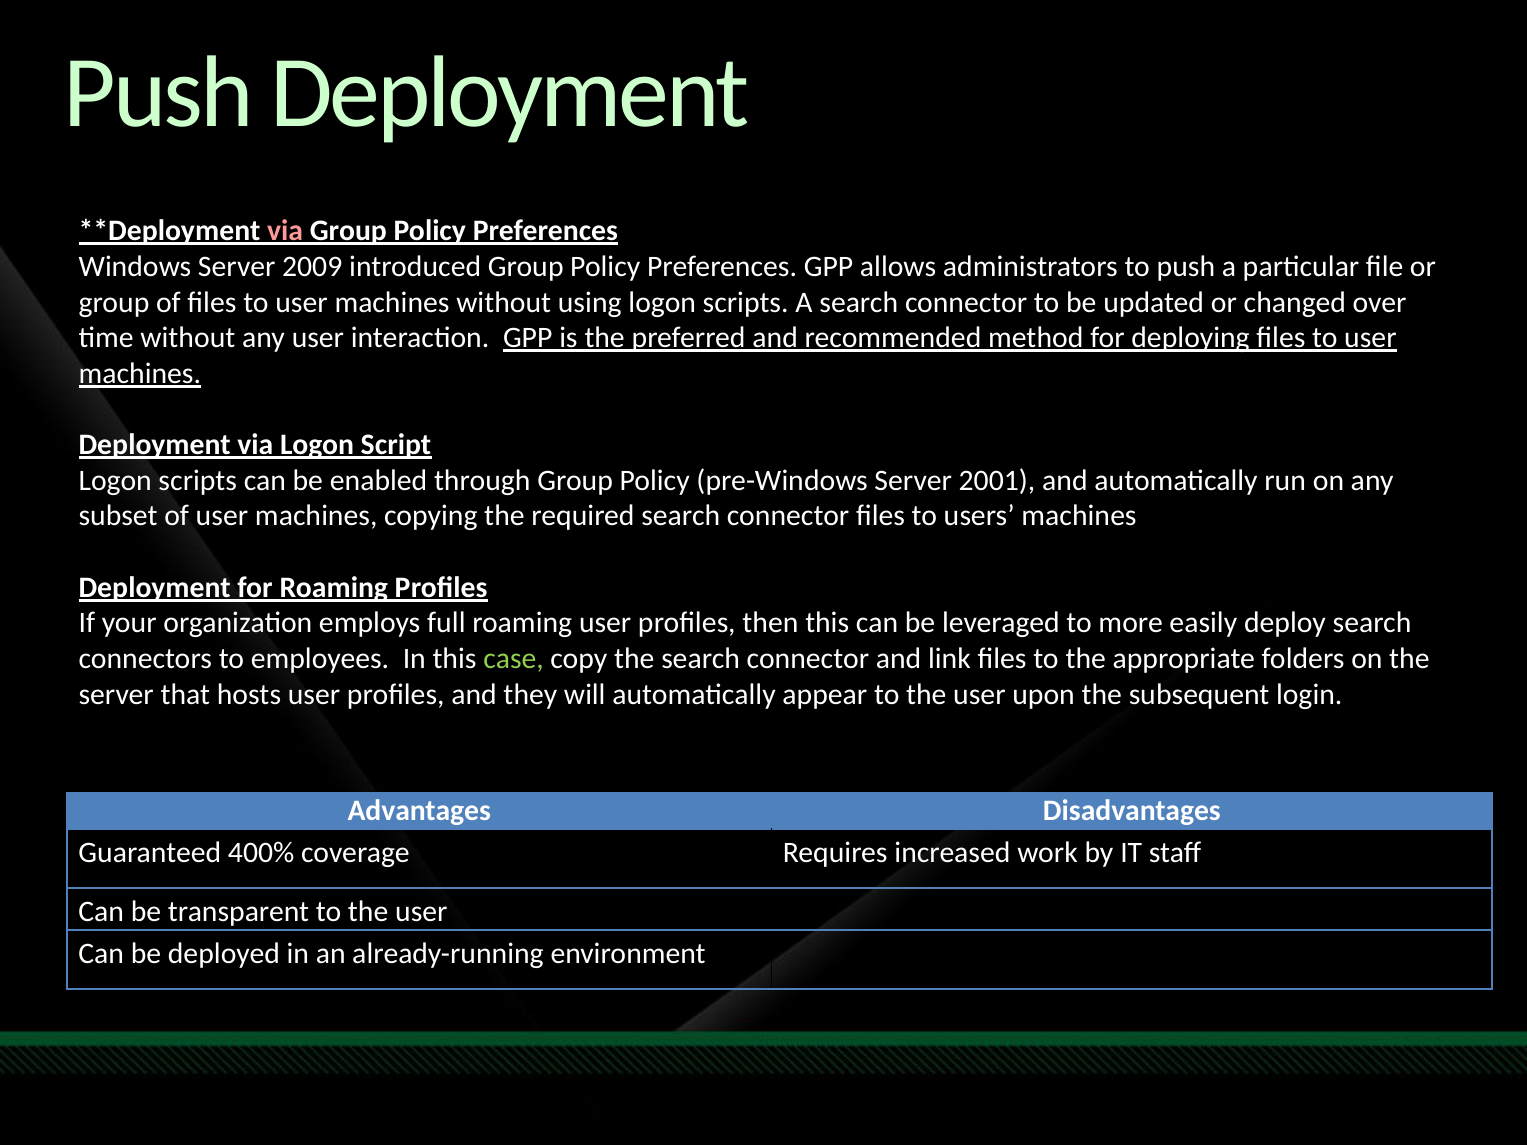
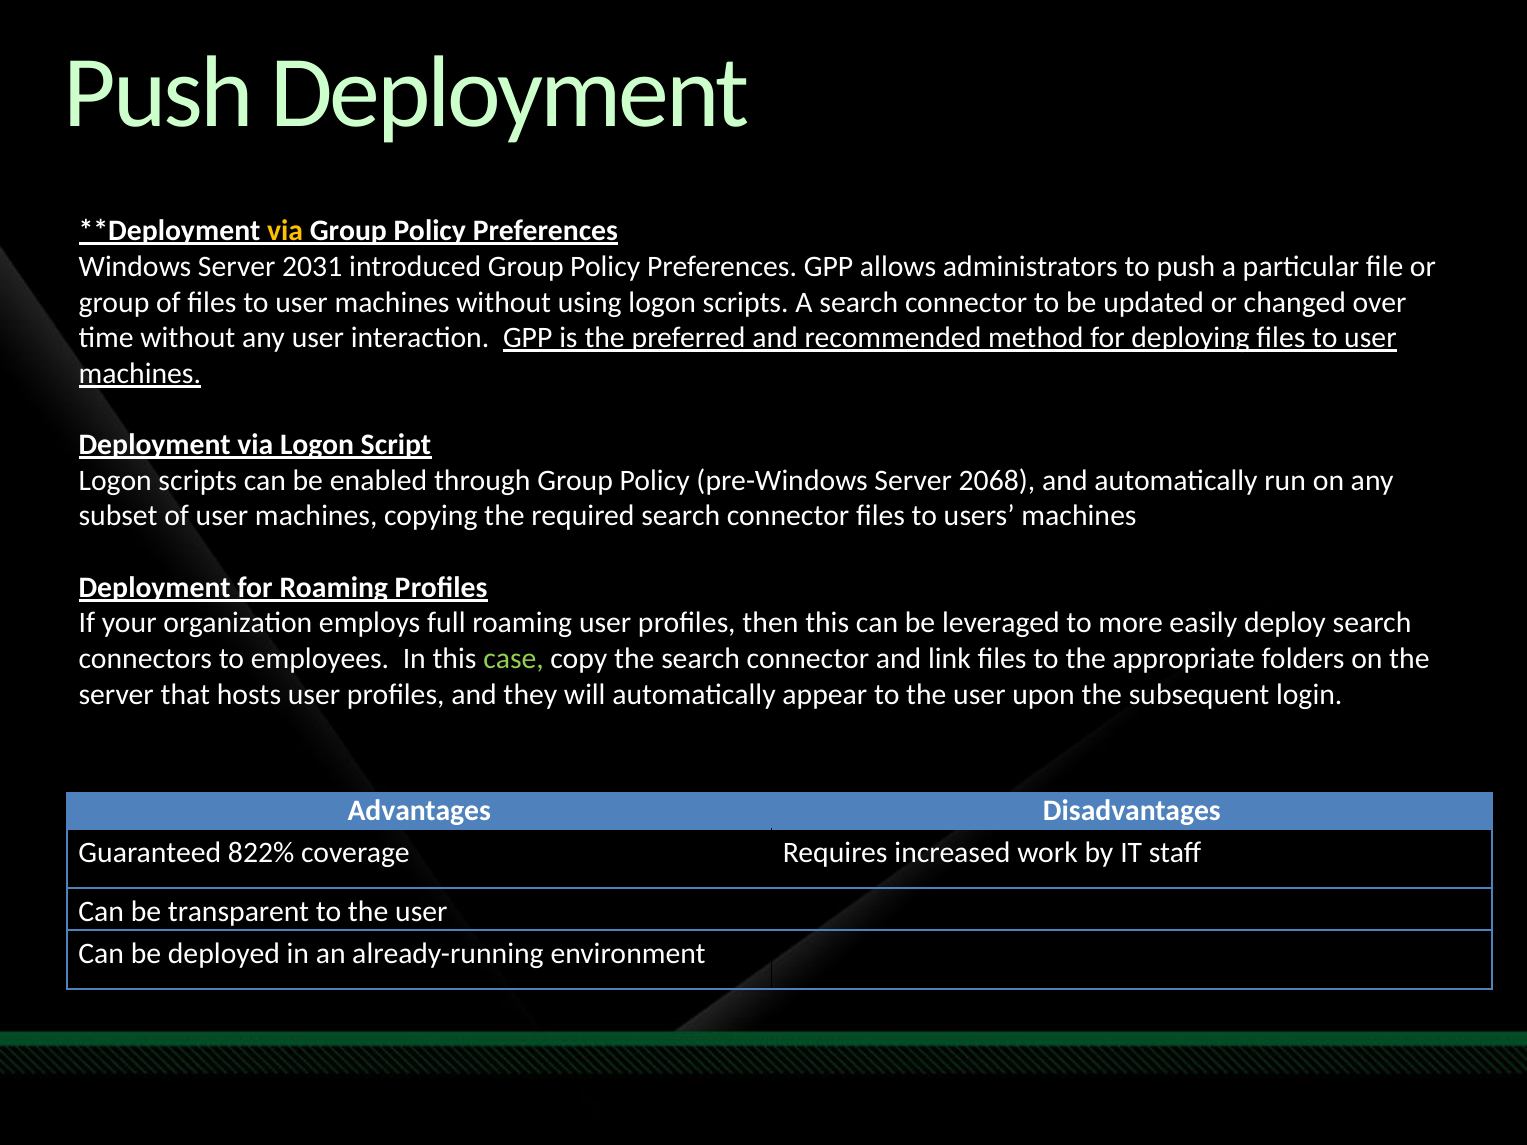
via at (285, 231) colour: pink -> yellow
2009: 2009 -> 2031
2001: 2001 -> 2068
400%: 400% -> 822%
